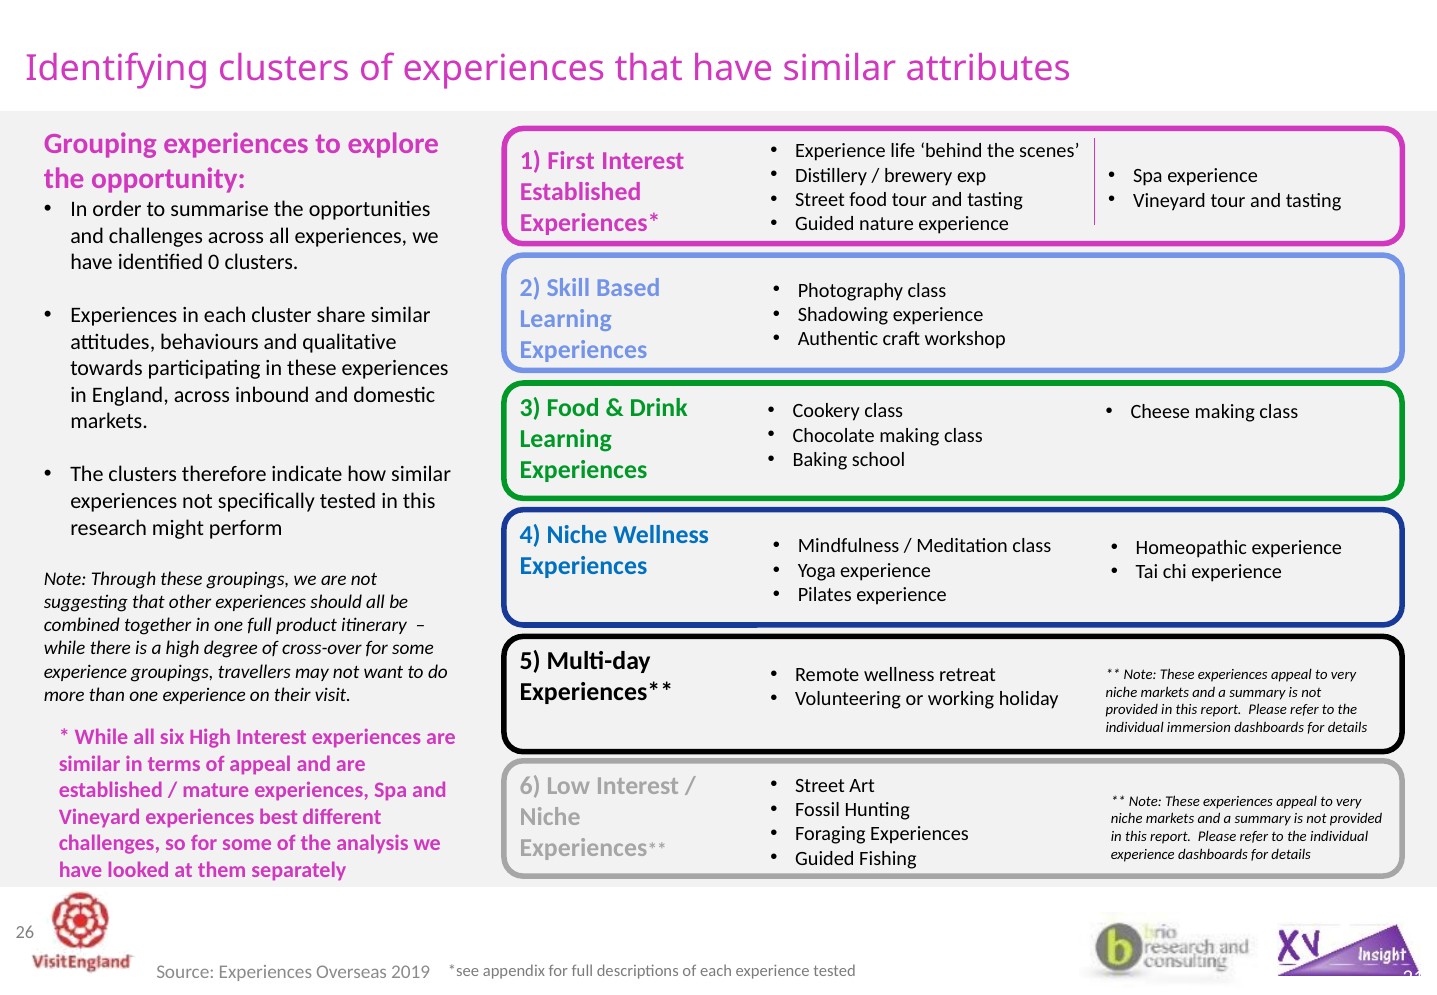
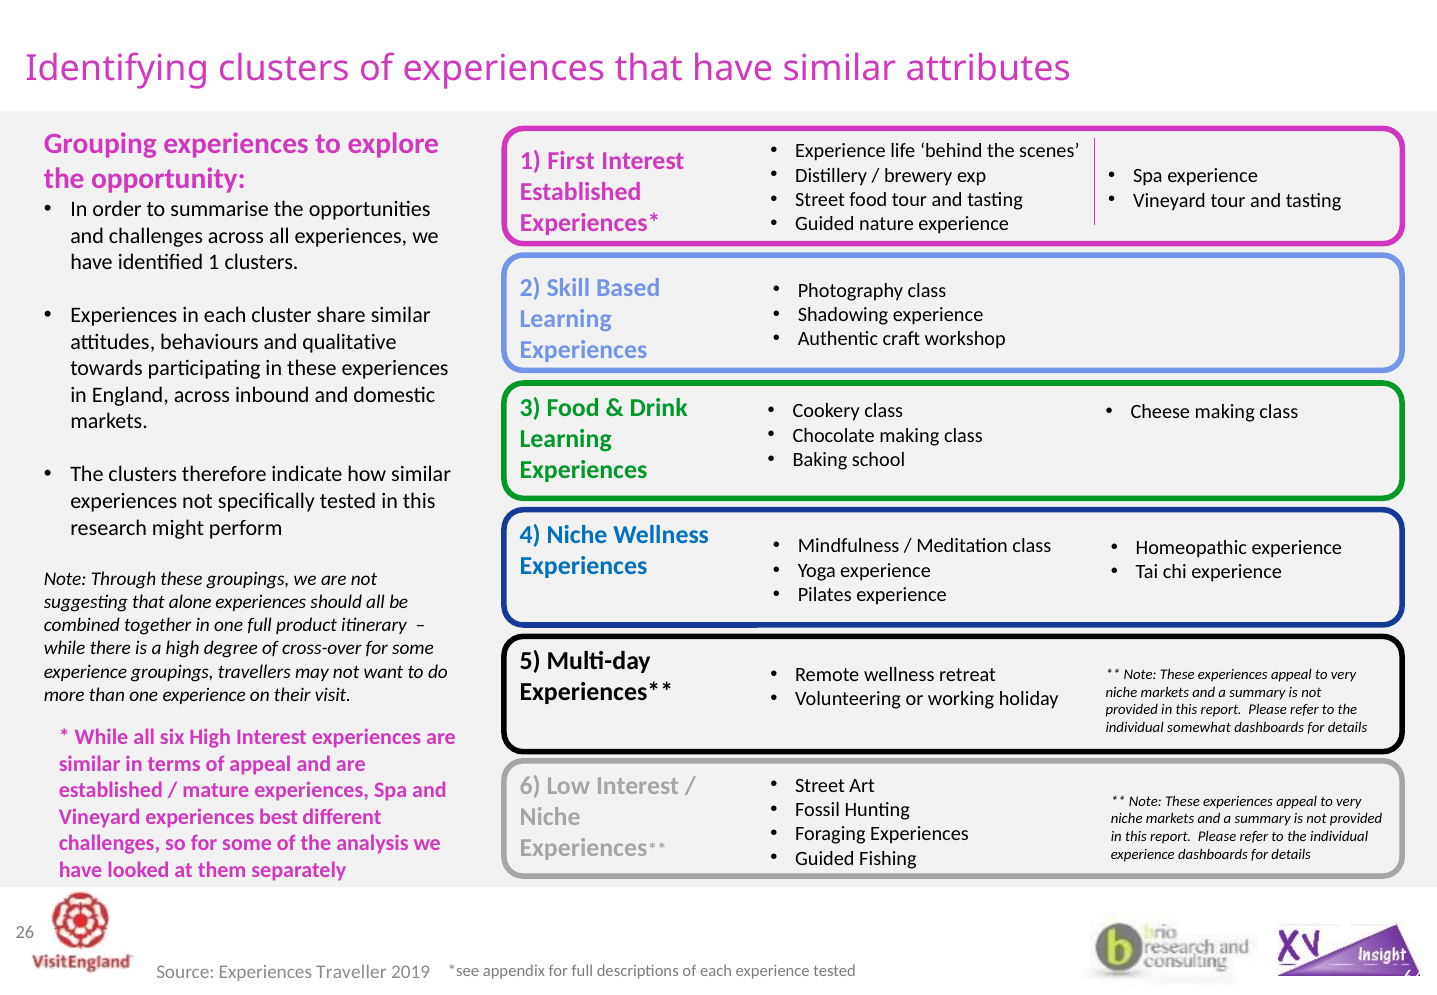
identified 0: 0 -> 1
other: other -> alone
immersion: immersion -> somewhat
Overseas: Overseas -> Traveller
21: 21 -> 64
